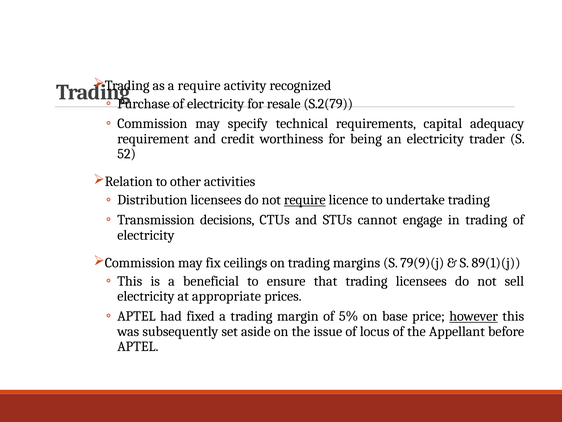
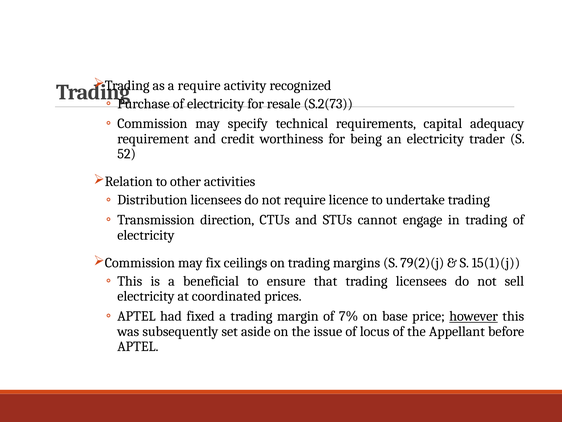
S.2(79: S.2(79 -> S.2(73
require at (305, 200) underline: present -> none
decisions: decisions -> direction
79(9)(j: 79(9)(j -> 79(2)(j
89(1)(j: 89(1)(j -> 15(1)(j
appropriate: appropriate -> coordinated
5%: 5% -> 7%
